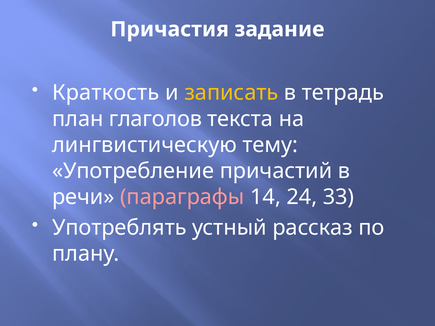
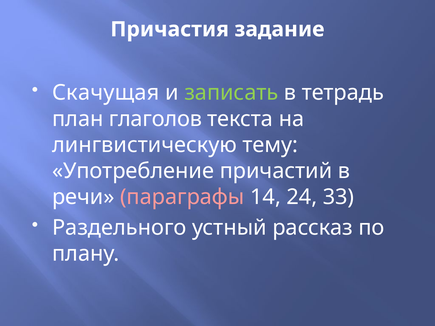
Краткость: Краткость -> Скачущая
записать colour: yellow -> light green
Употреблять: Употреблять -> Раздельного
